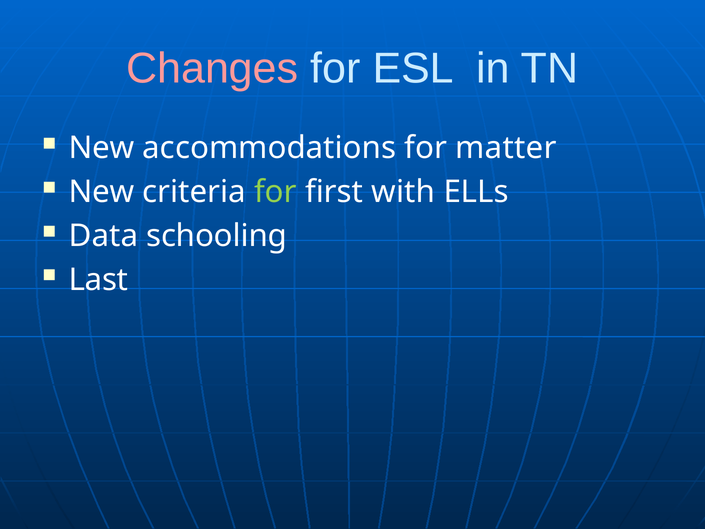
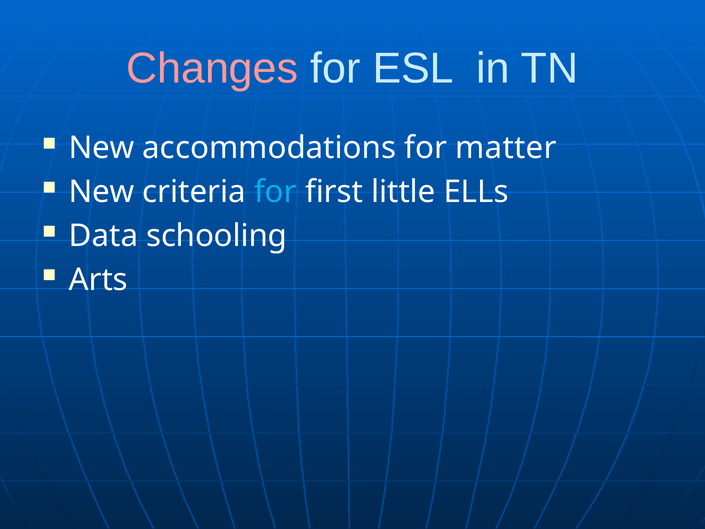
for at (276, 192) colour: light green -> light blue
with: with -> little
Last: Last -> Arts
